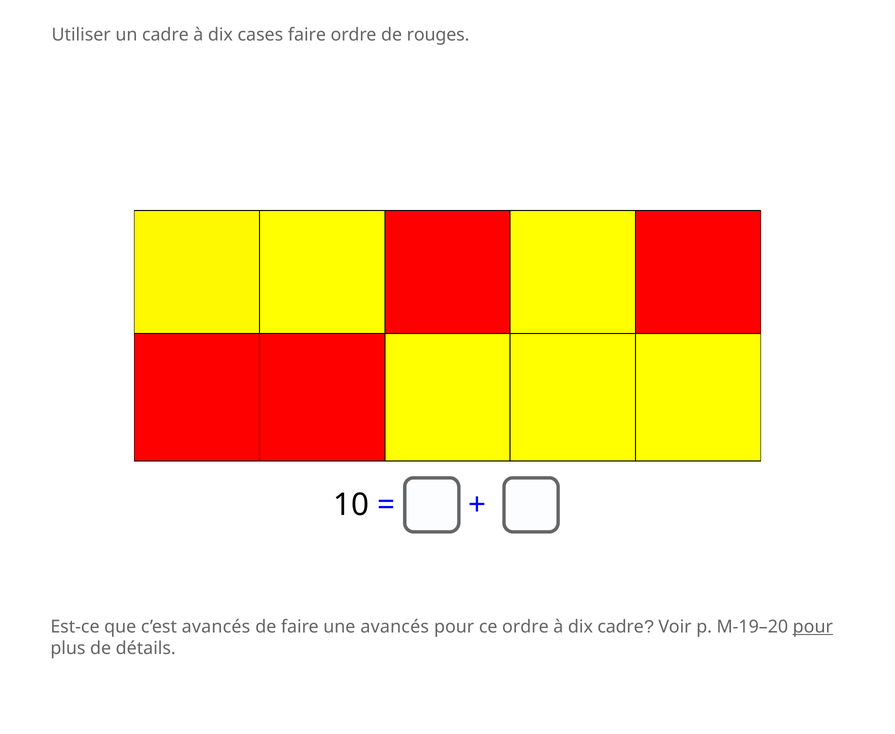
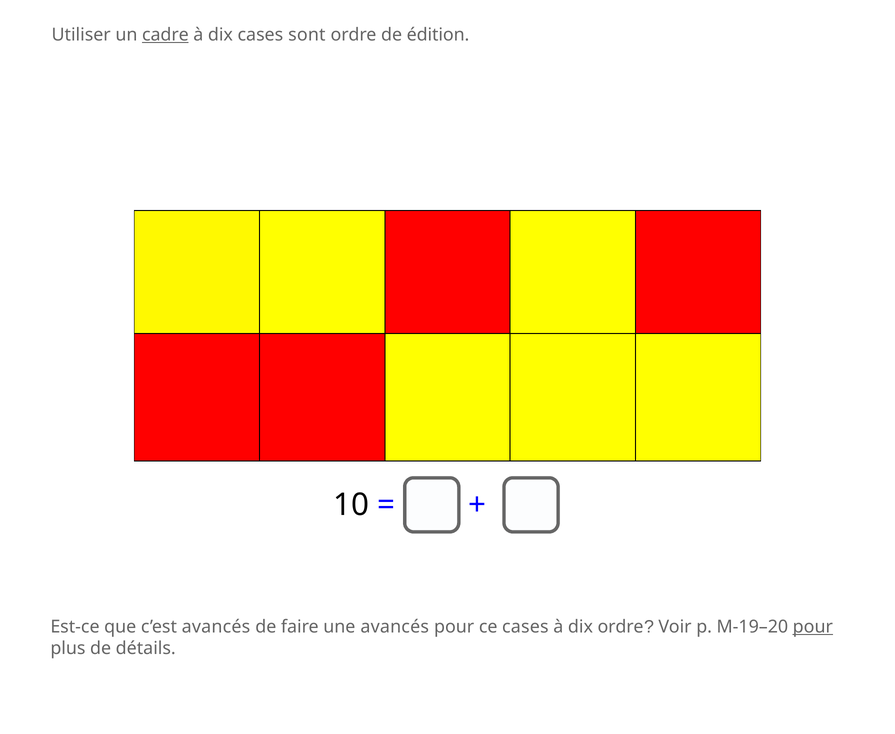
cadre at (165, 35) underline: none -> present
cases faire: faire -> sont
rouges: rouges -> édition
ce ordre: ordre -> cases
dix cadre: cadre -> ordre
